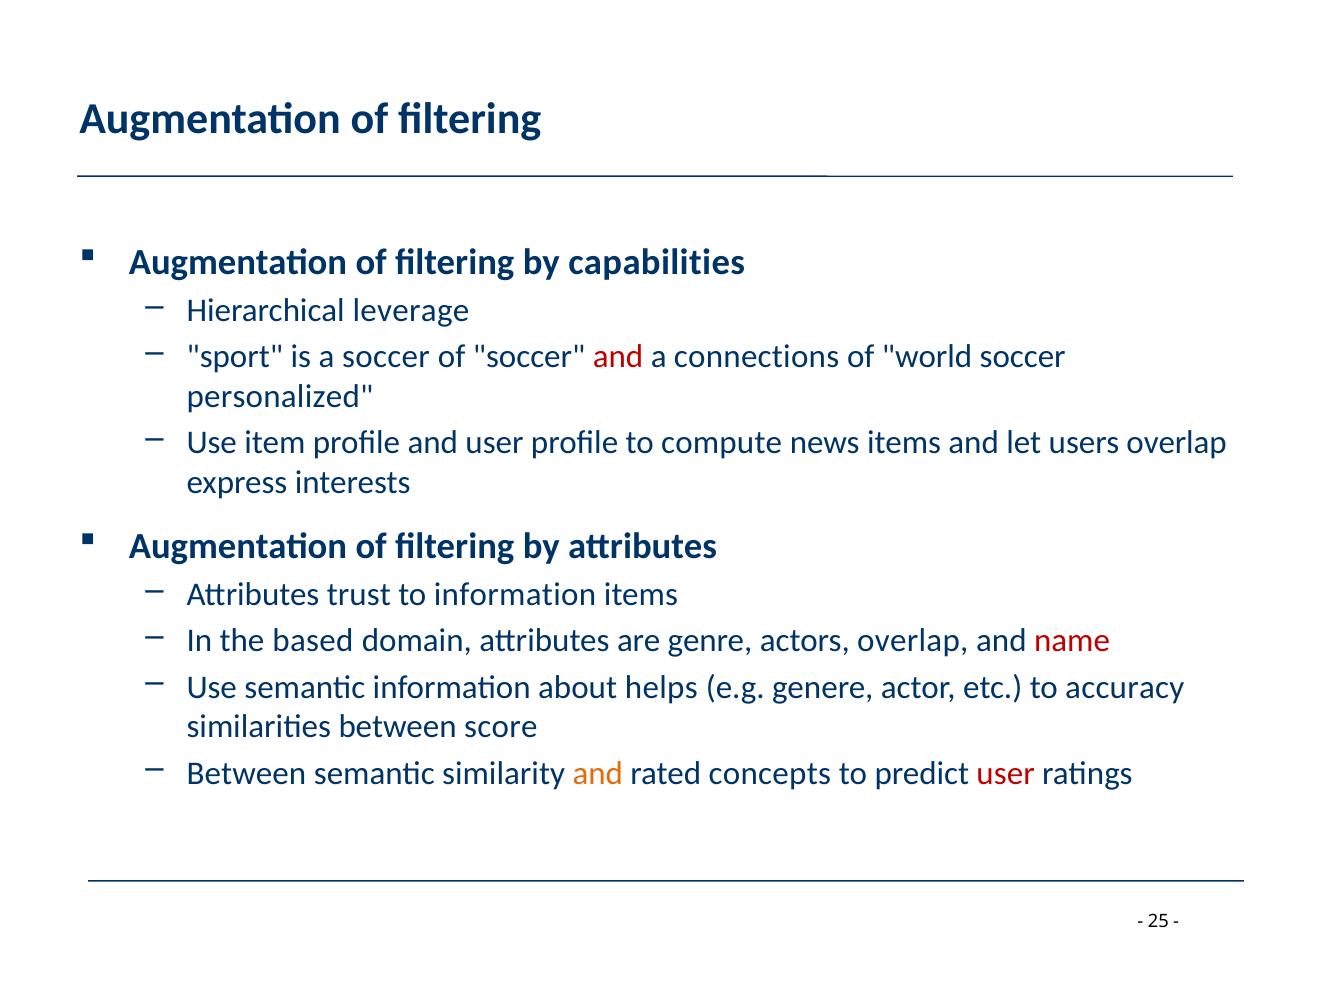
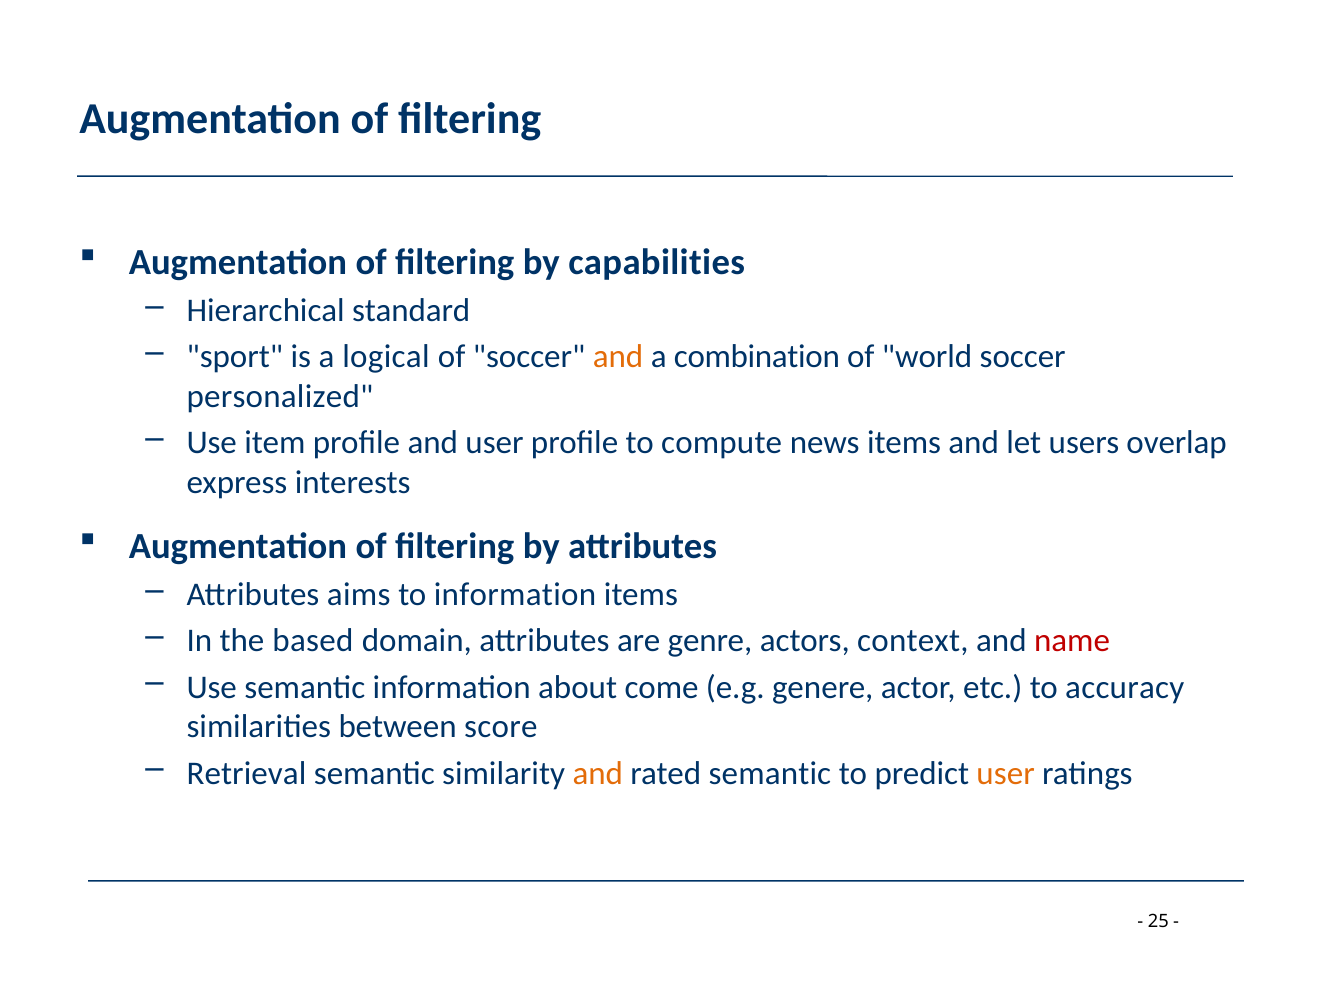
leverage: leverage -> standard
a soccer: soccer -> logical
and at (618, 357) colour: red -> orange
connections: connections -> combination
trust: trust -> aims
actors overlap: overlap -> context
helps: helps -> come
Between at (246, 773): Between -> Retrieval
rated concepts: concepts -> semantic
user at (1006, 773) colour: red -> orange
